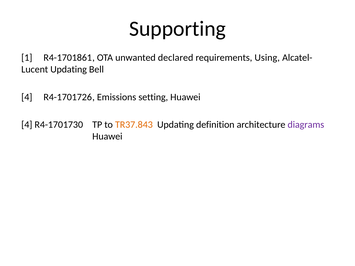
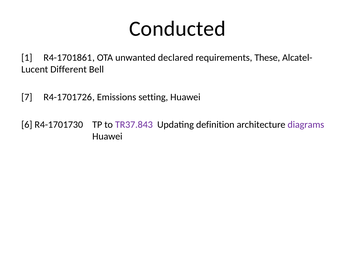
Supporting: Supporting -> Conducted
Using: Using -> These
Updating at (69, 69): Updating -> Different
4 at (27, 97): 4 -> 7
4 at (27, 125): 4 -> 6
TR37.843 colour: orange -> purple
